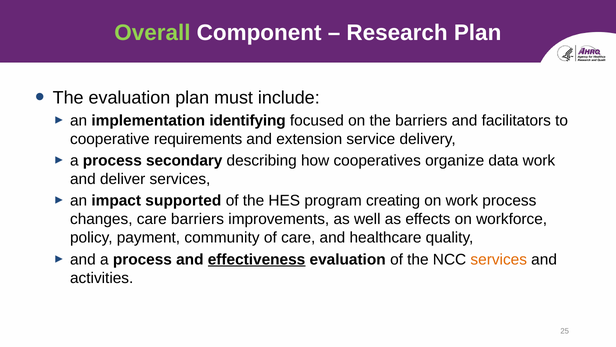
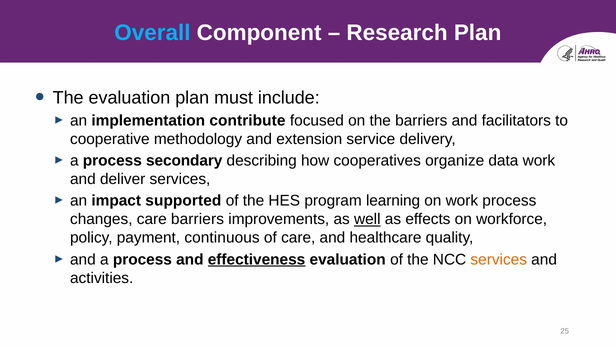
Overall colour: light green -> light blue
identifying: identifying -> contribute
requirements: requirements -> methodology
creating: creating -> learning
well underline: none -> present
community: community -> continuous
